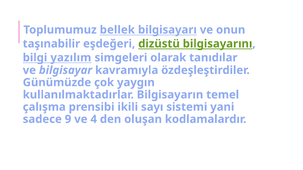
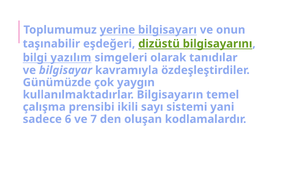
bellek: bellek -> yerine
9: 9 -> 6
4: 4 -> 7
